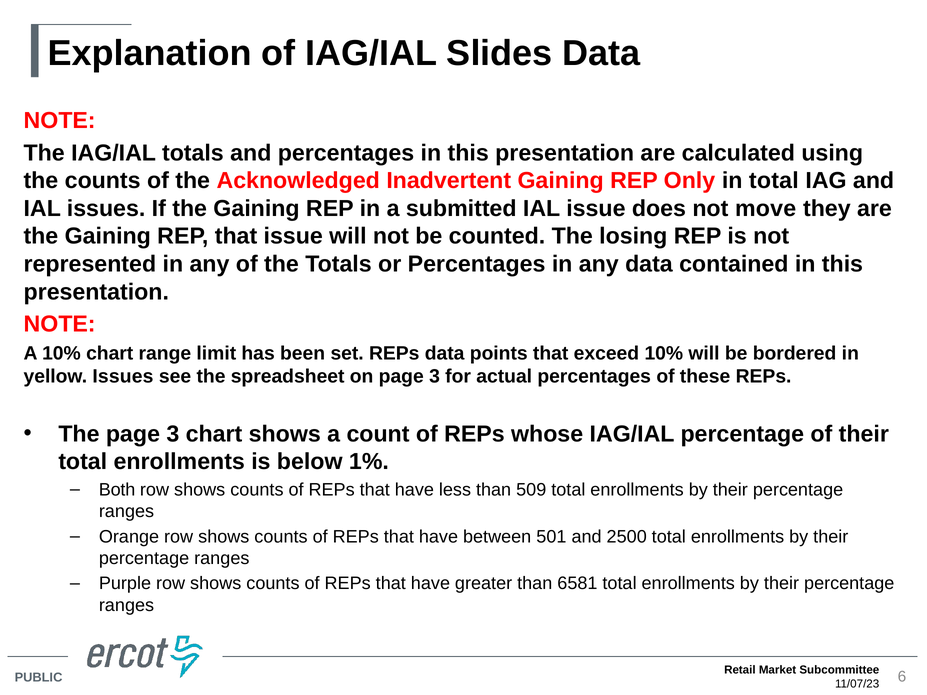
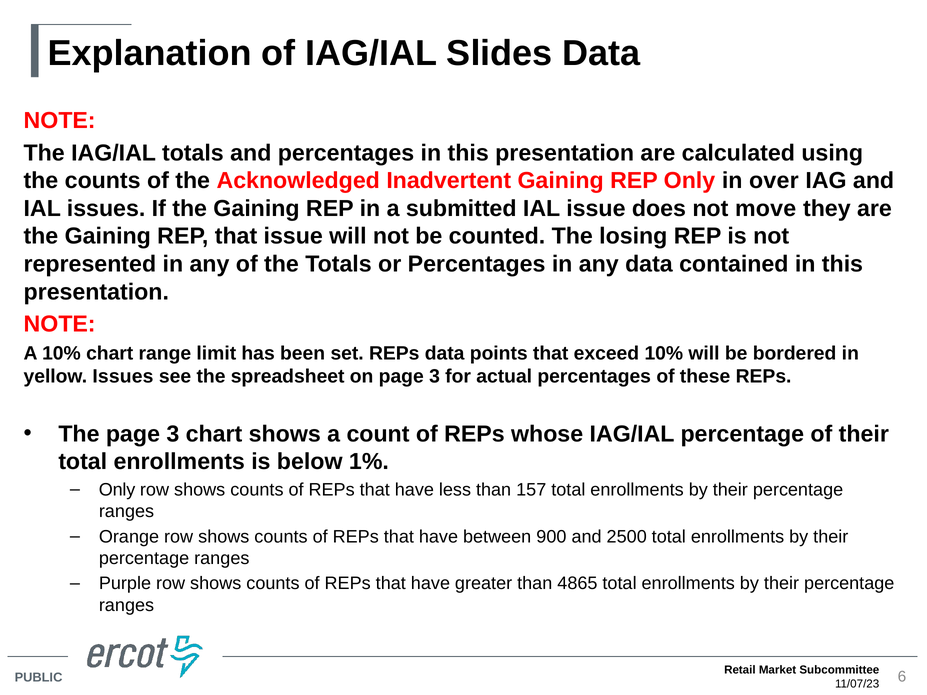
in total: total -> over
Both at (117, 490): Both -> Only
509: 509 -> 157
501: 501 -> 900
6581: 6581 -> 4865
